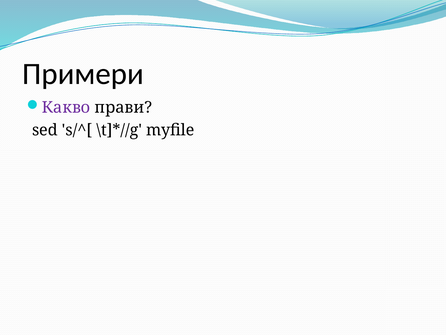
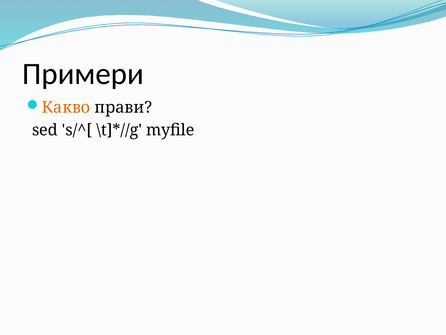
Какво colour: purple -> orange
